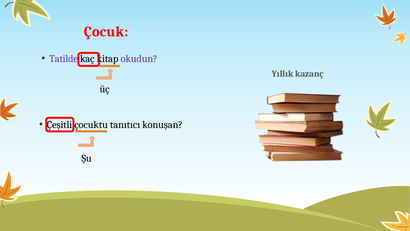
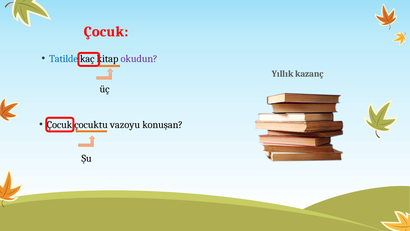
Tatilde colour: purple -> blue
Çeşitli at (60, 124): Çeşitli -> Çocuk
tanıtıcı: tanıtıcı -> vazoyu
